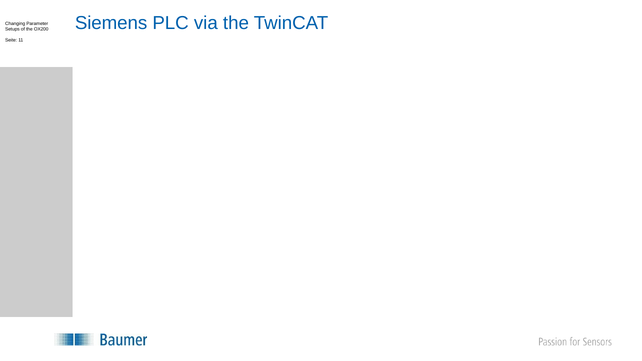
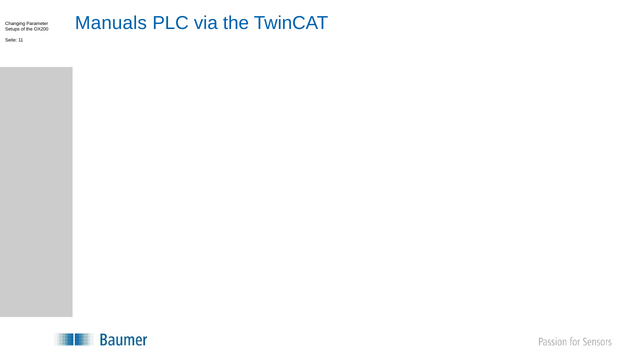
Siemens: Siemens -> Manuals
